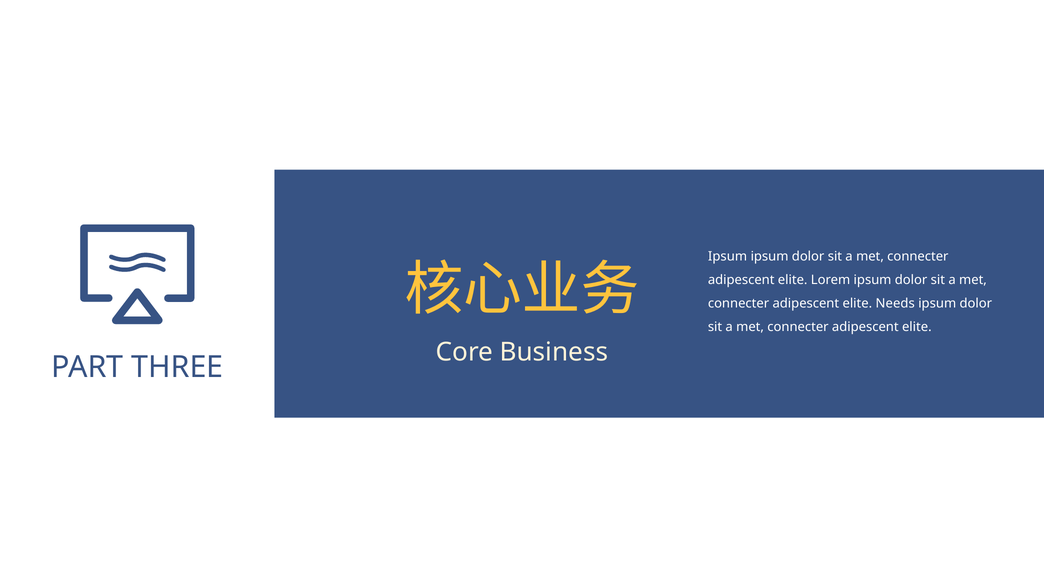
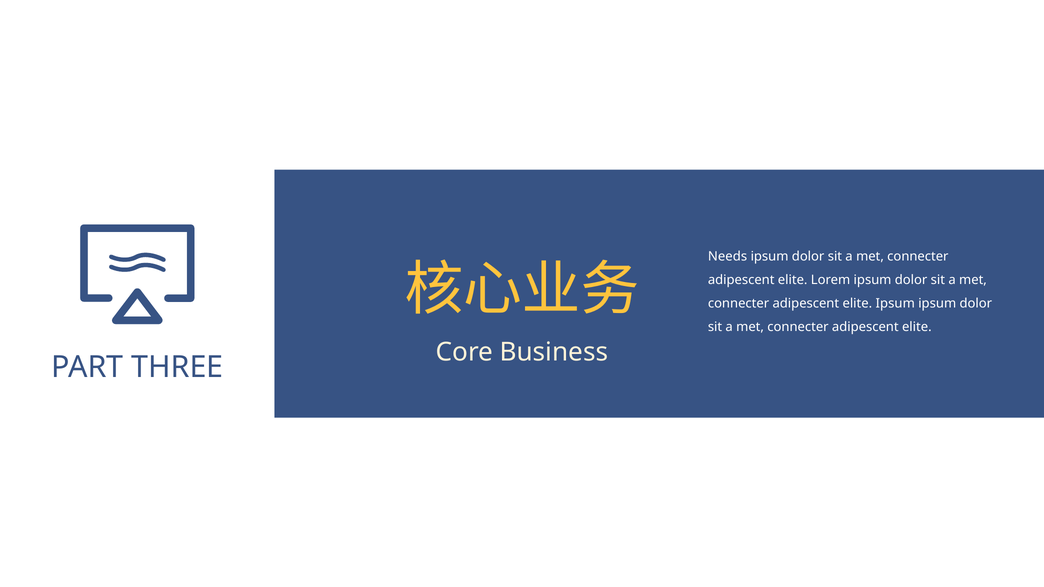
Ipsum at (728, 257): Ipsum -> Needs
elite Needs: Needs -> Ipsum
